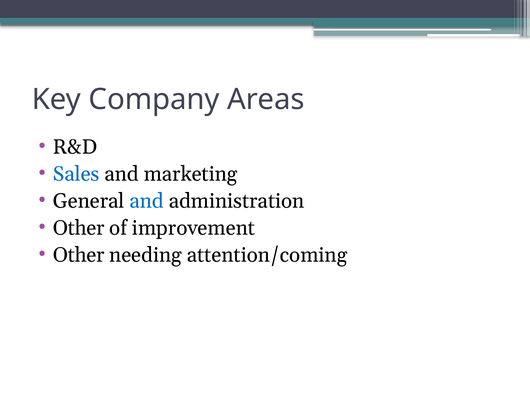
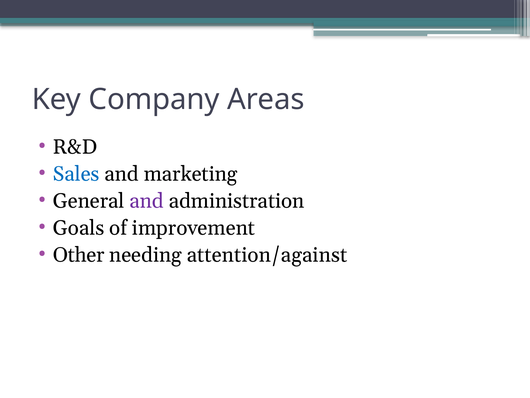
and at (147, 201) colour: blue -> purple
Other at (79, 228): Other -> Goals
attention/coming: attention/coming -> attention/against
